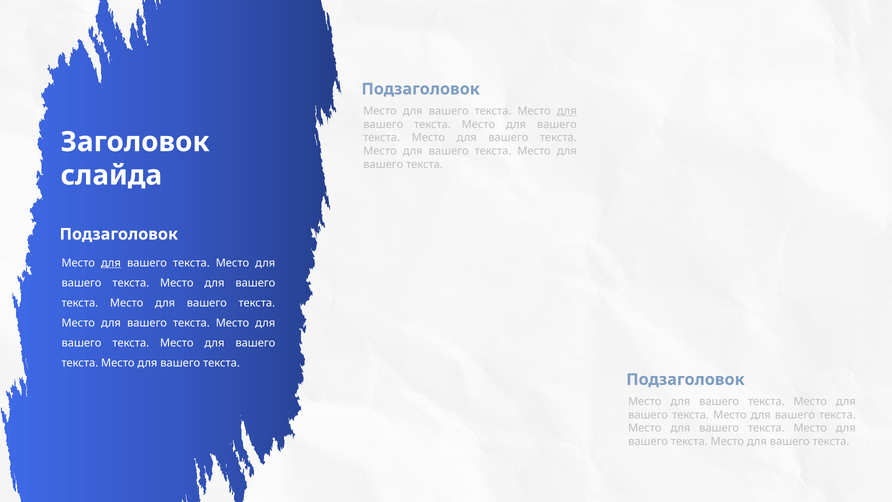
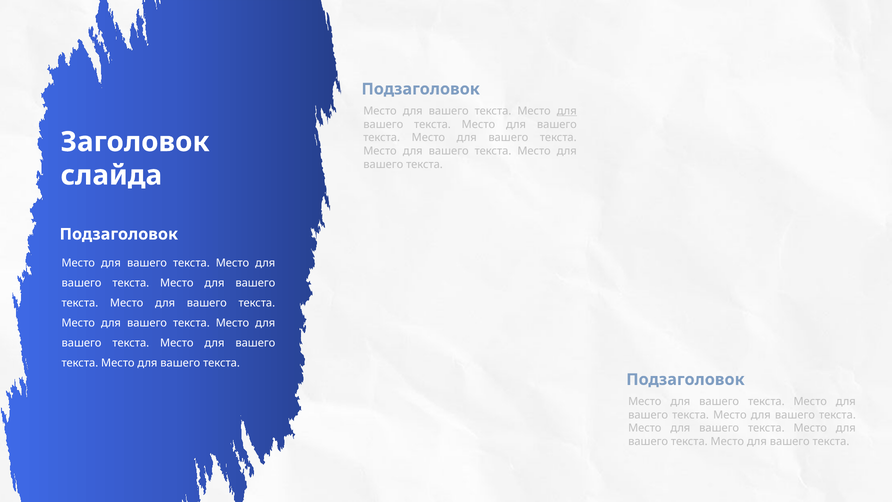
для at (111, 263) underline: present -> none
